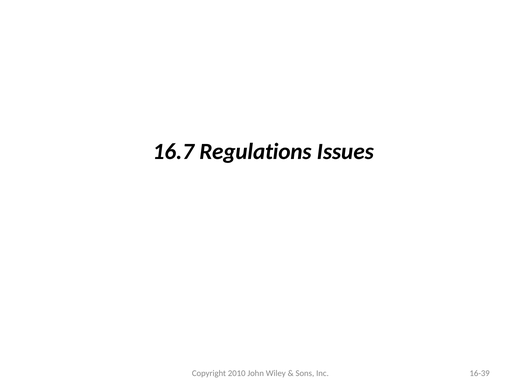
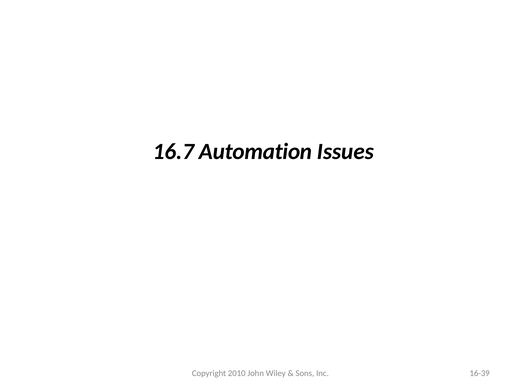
Regulations: Regulations -> Automation
